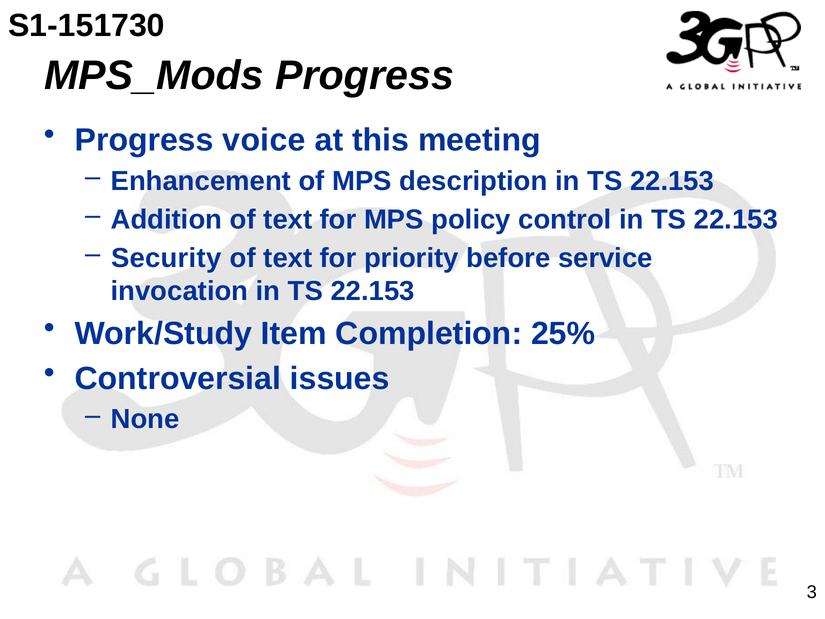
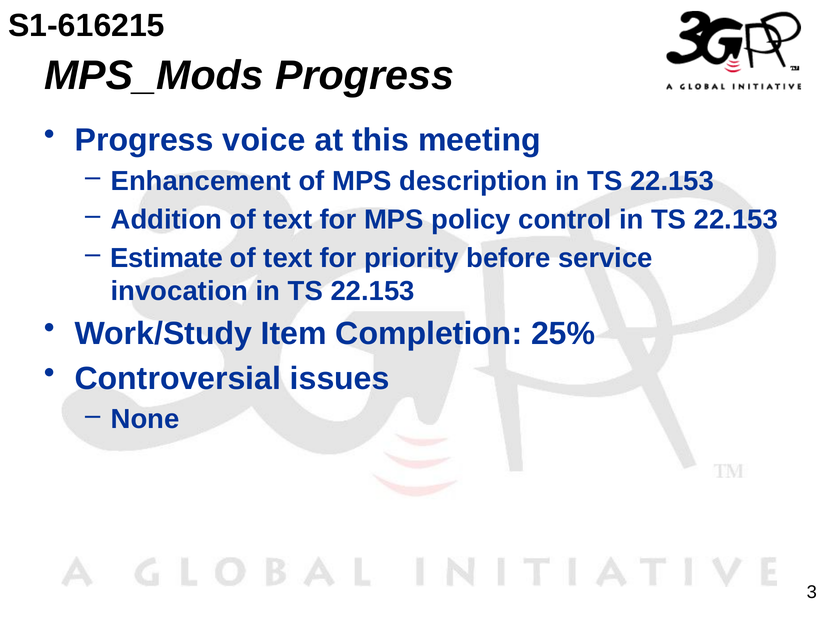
S1-151730: S1-151730 -> S1-616215
Security: Security -> Estimate
